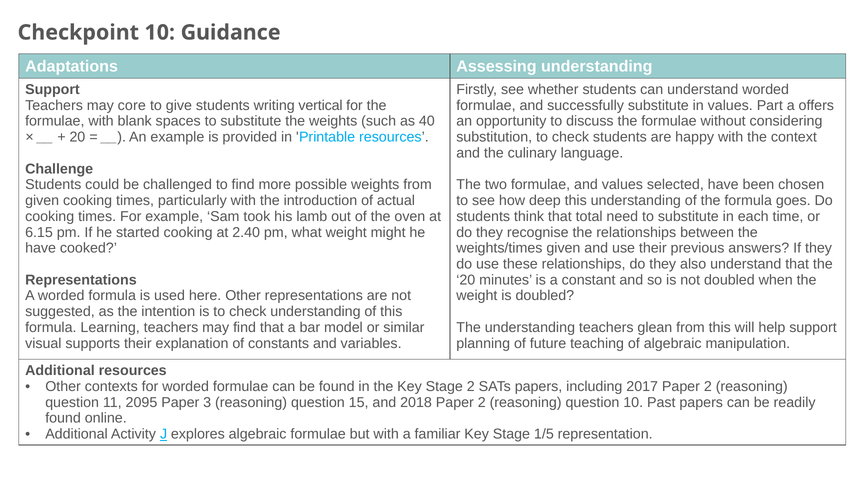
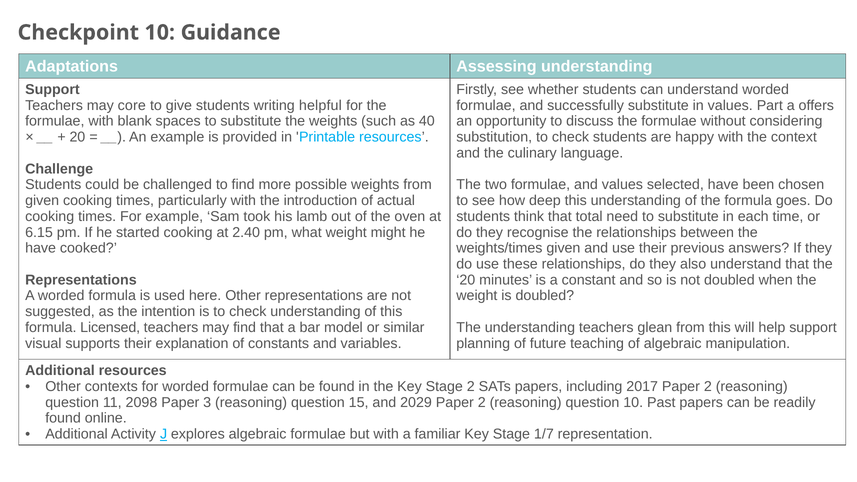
vertical: vertical -> helpful
Learning: Learning -> Licensed
2095: 2095 -> 2098
2018: 2018 -> 2029
1/5: 1/5 -> 1/7
